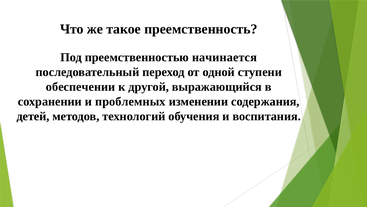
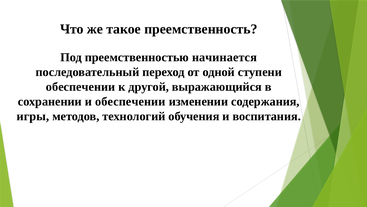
и проблемных: проблемных -> обеспечении
детей: детей -> игры
